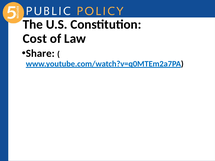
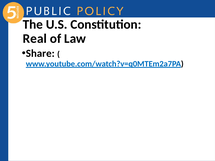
Cost: Cost -> Real
